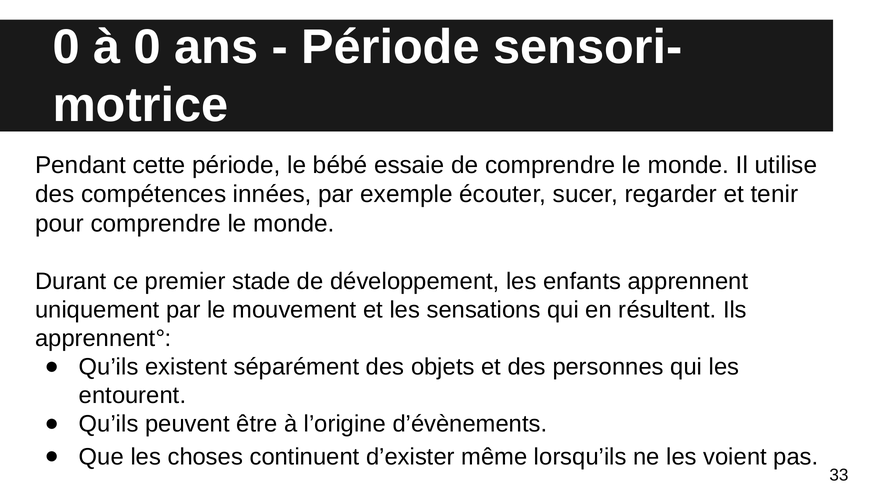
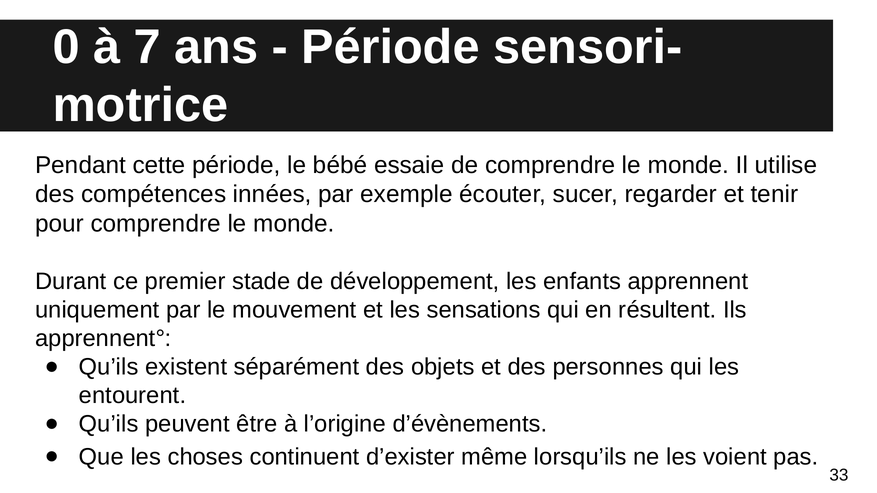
à 0: 0 -> 7
